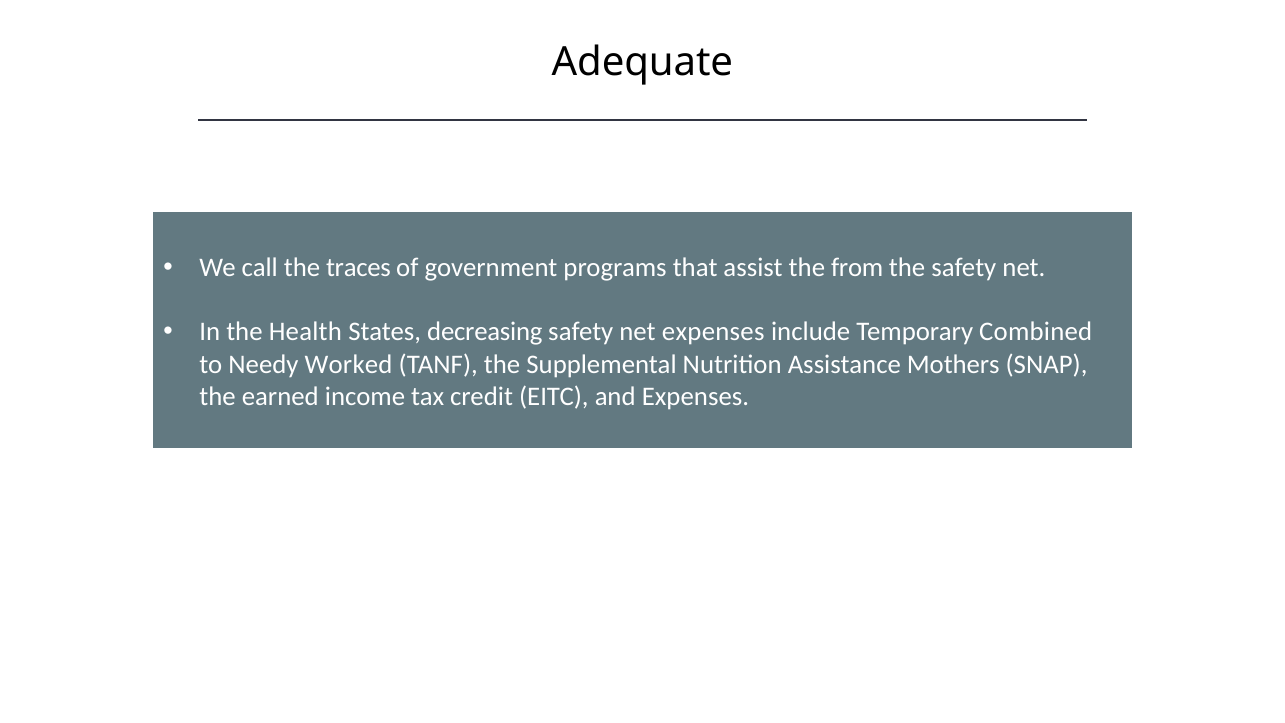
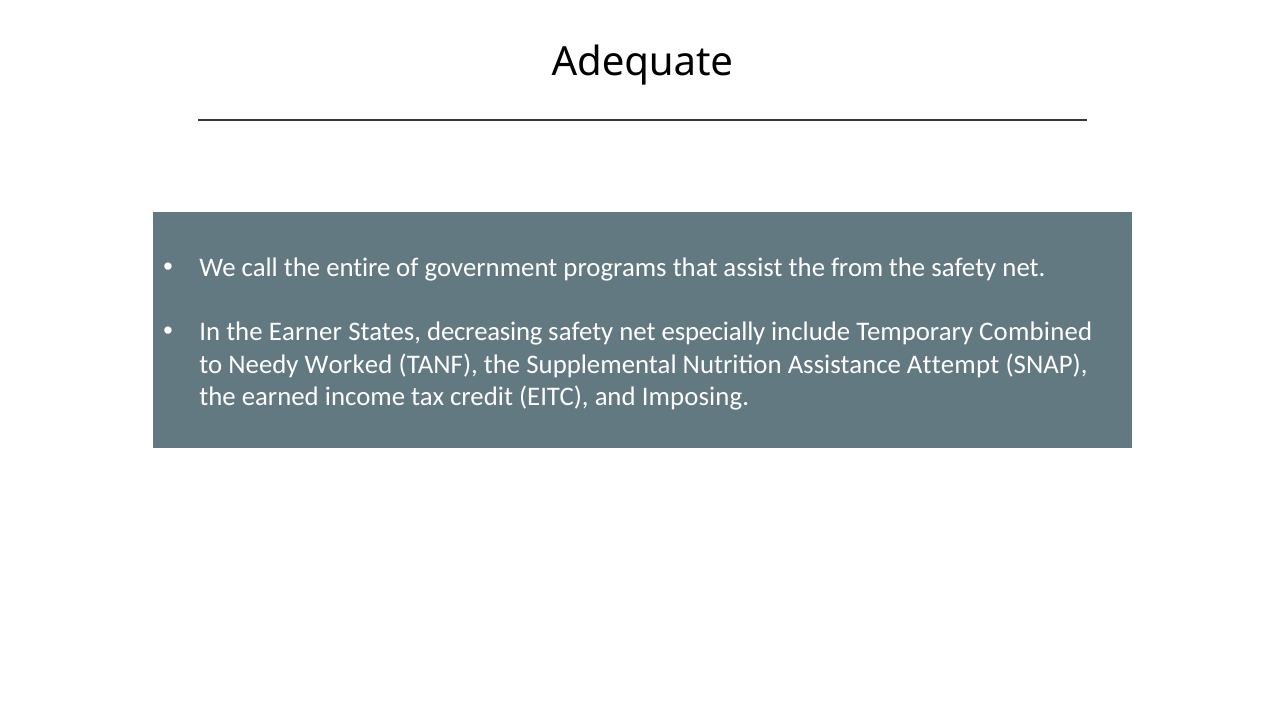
traces: traces -> entire
Health: Health -> Earner
net expenses: expenses -> especially
Mothers: Mothers -> Attempt
and Expenses: Expenses -> Imposing
